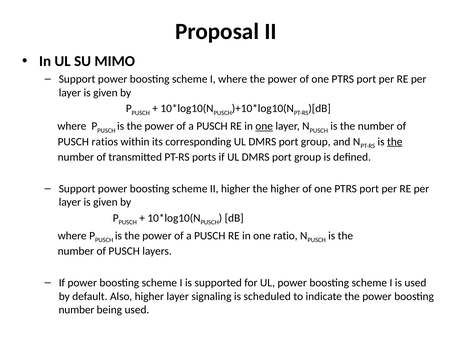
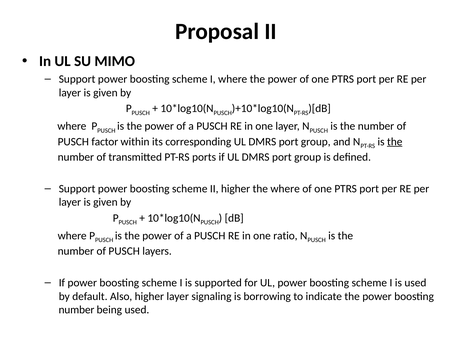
one at (264, 126) underline: present -> none
ratios: ratios -> factor
the higher: higher -> where
scheduled: scheduled -> borrowing
